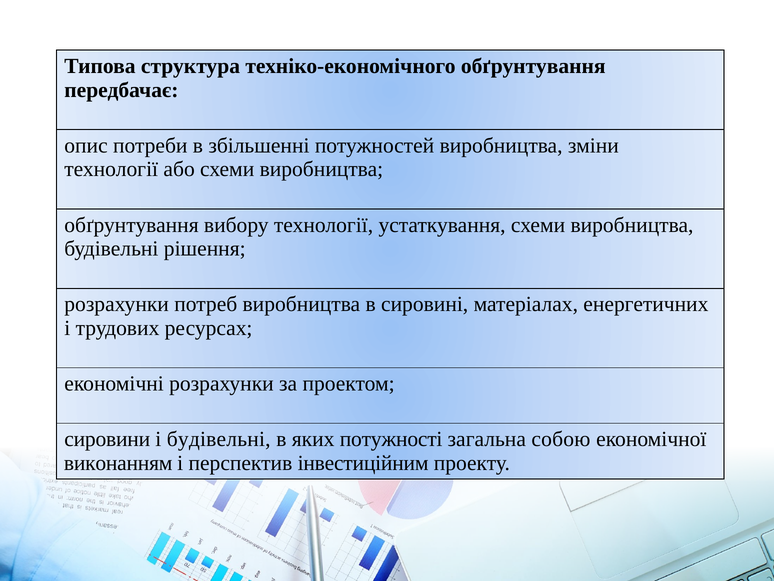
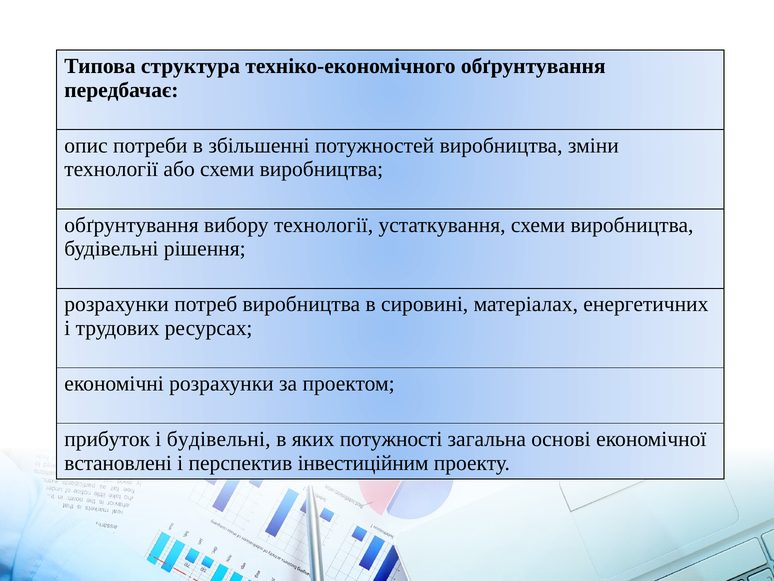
сировини: сировини -> прибуток
собою: собою -> основі
виконанням: виконанням -> встановлені
